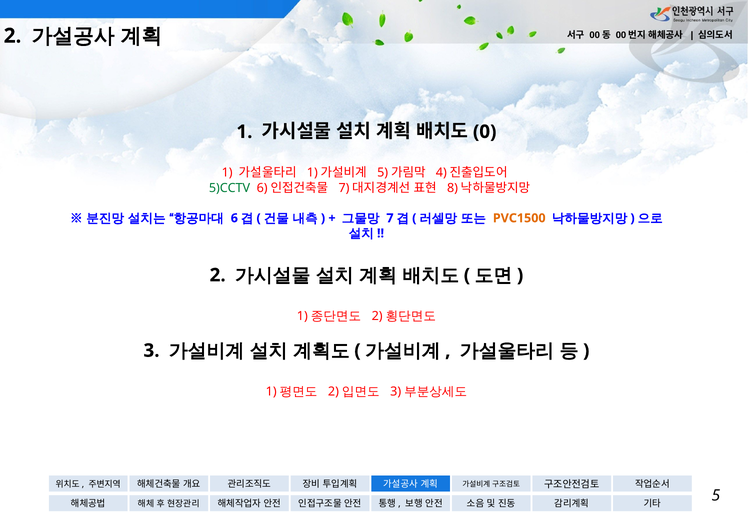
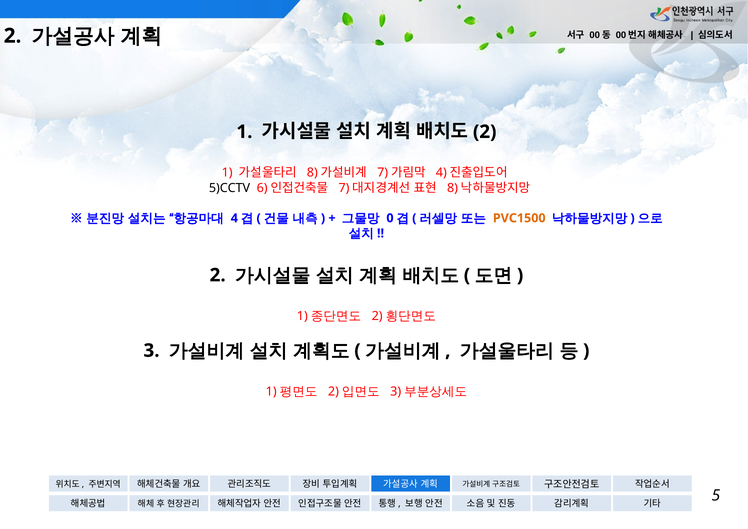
0 at (485, 132): 0 -> 2
1 at (312, 173): 1 -> 8
5 at (383, 173): 5 -> 7
5)CCTV colour: green -> black
6 at (234, 218): 6 -> 4
7 at (390, 218): 7 -> 0
